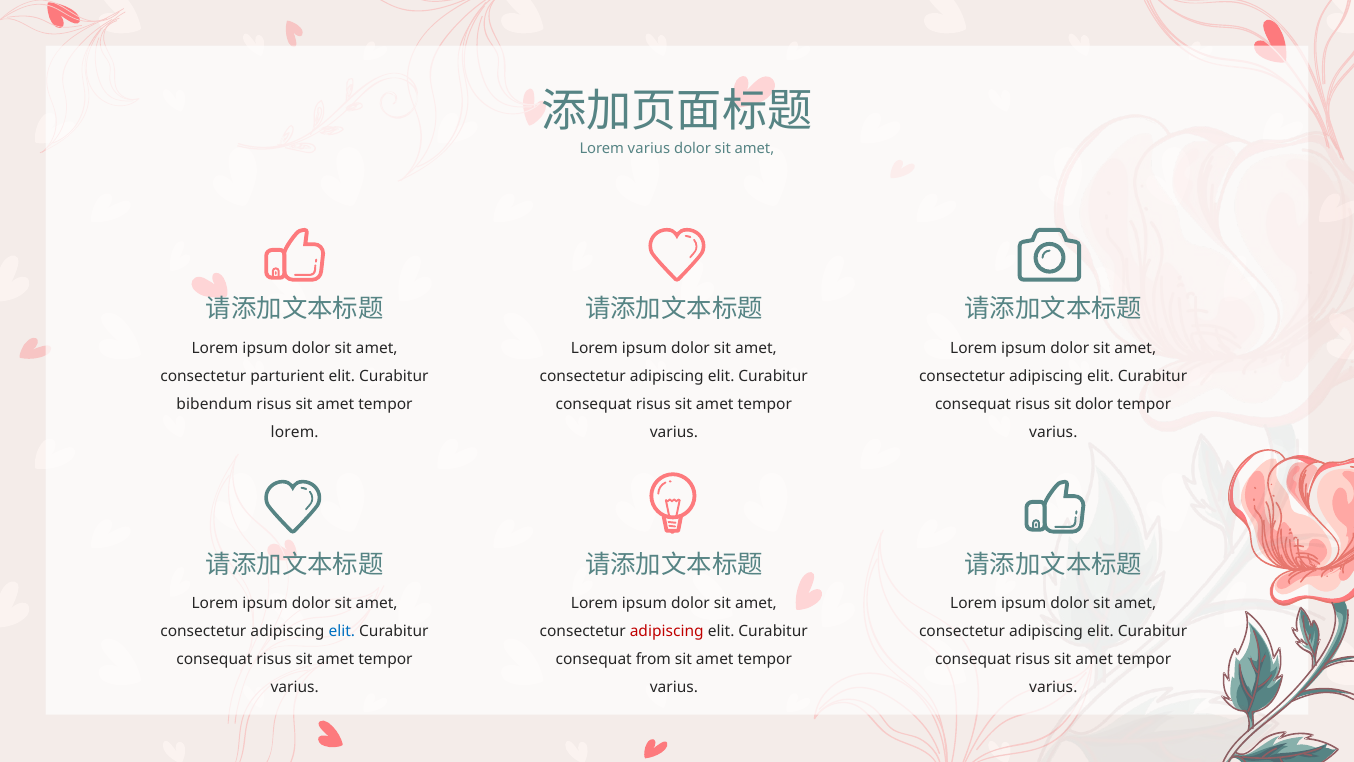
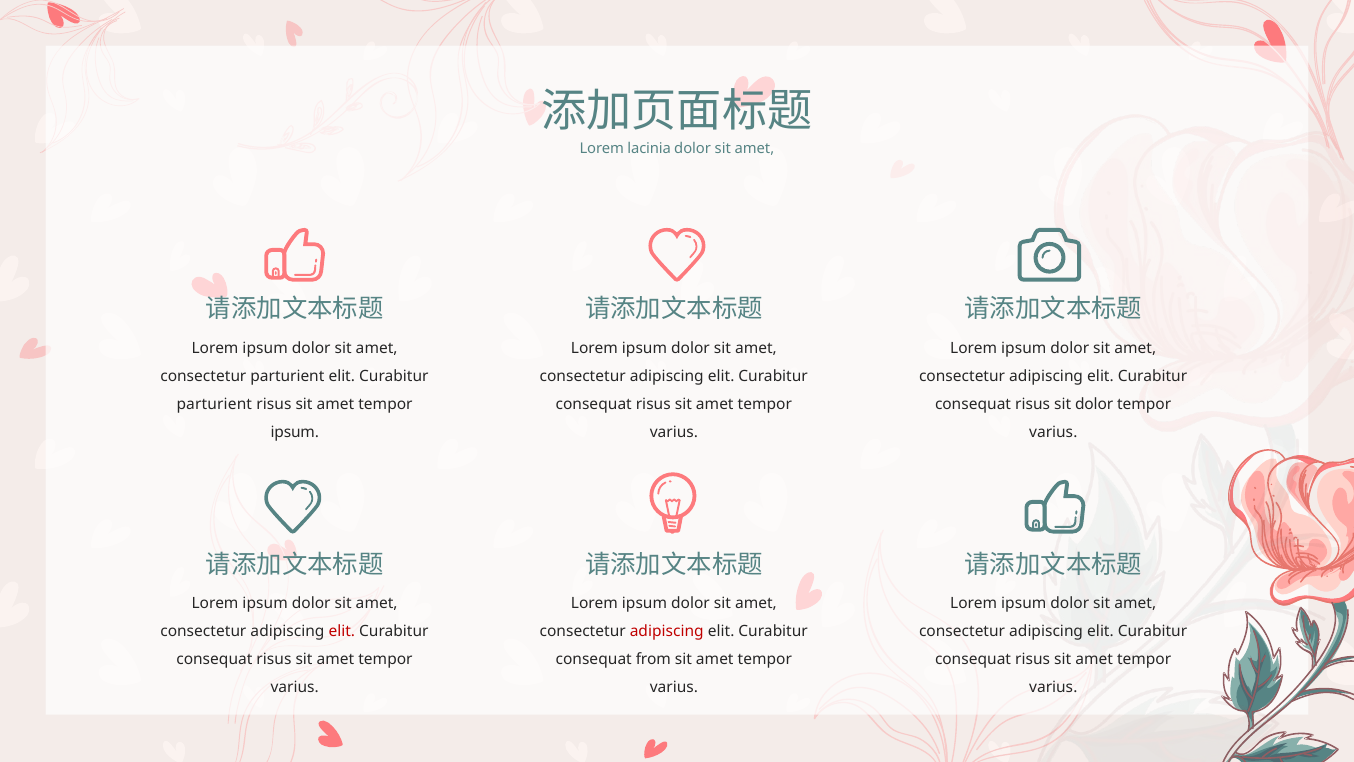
Lorem varius: varius -> lacinia
bibendum at (214, 404): bibendum -> parturient
lorem at (295, 432): lorem -> ipsum
elit at (342, 631) colour: blue -> red
